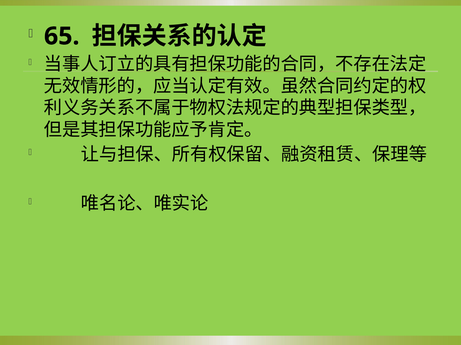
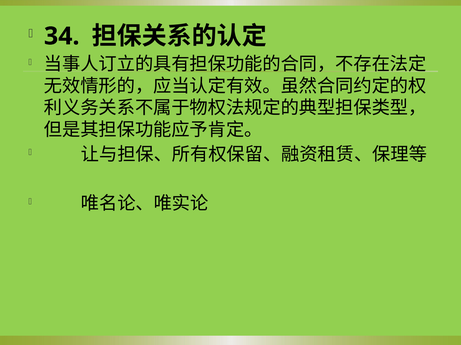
65: 65 -> 34
